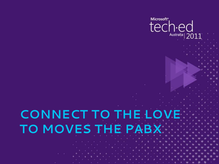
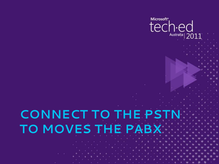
LOVE: LOVE -> PSTN
